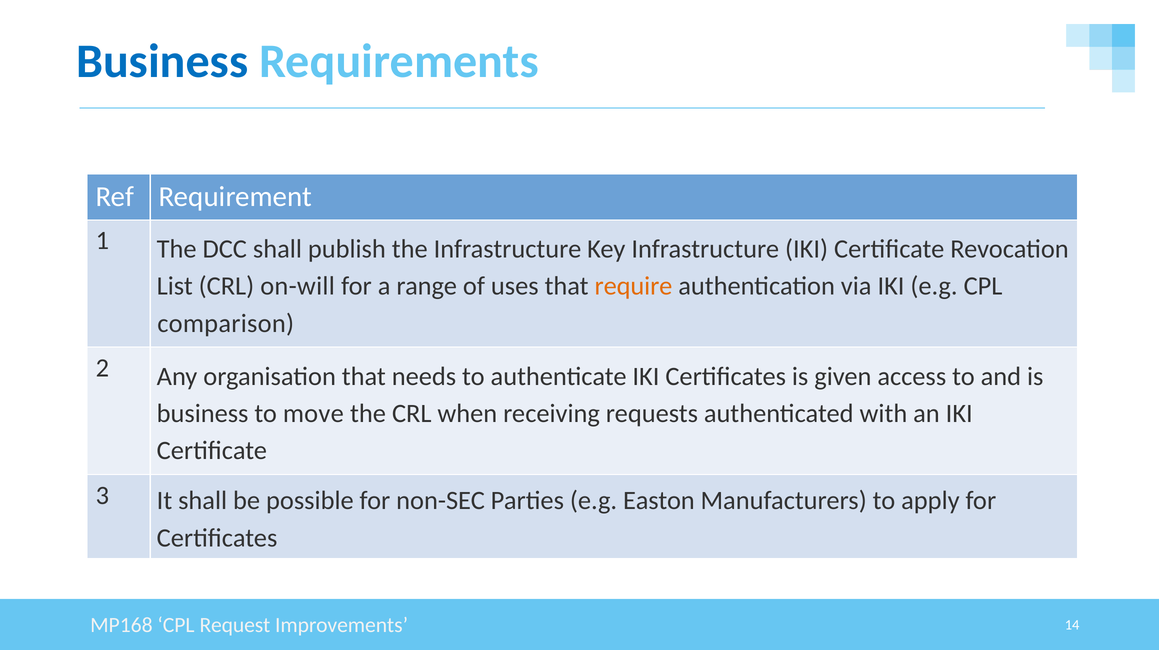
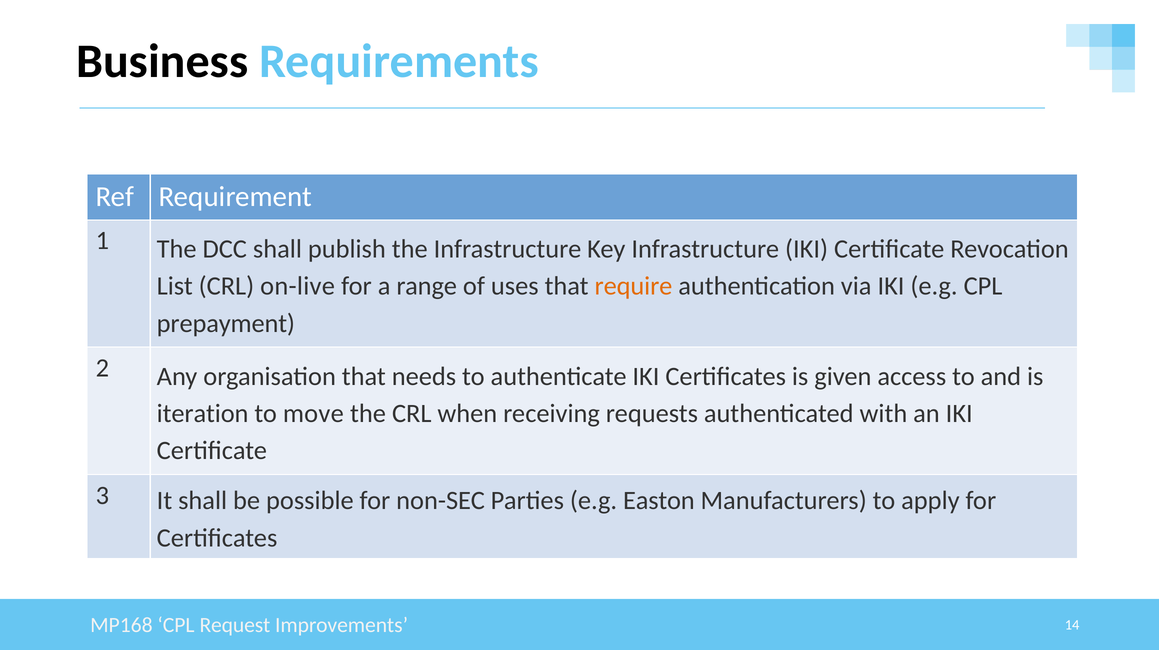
Business at (162, 61) colour: blue -> black
on-will: on-will -> on-live
comparison: comparison -> prepayment
business at (203, 413): business -> iteration
